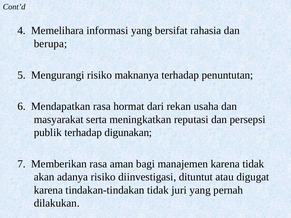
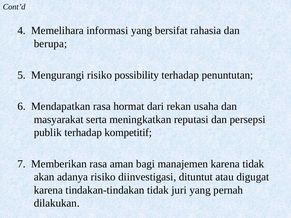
maknanya: maknanya -> possibility
digunakan: digunakan -> kompetitif
